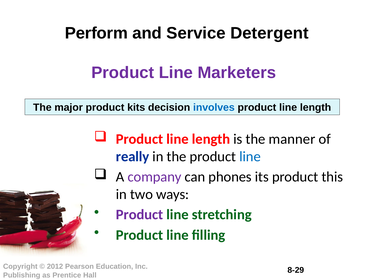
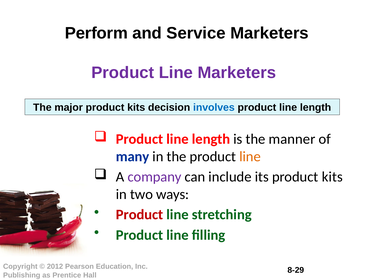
Service Detergent: Detergent -> Marketers
really: really -> many
line at (250, 157) colour: blue -> orange
phones: phones -> include
its product this: this -> kits
Product at (140, 215) colour: purple -> red
